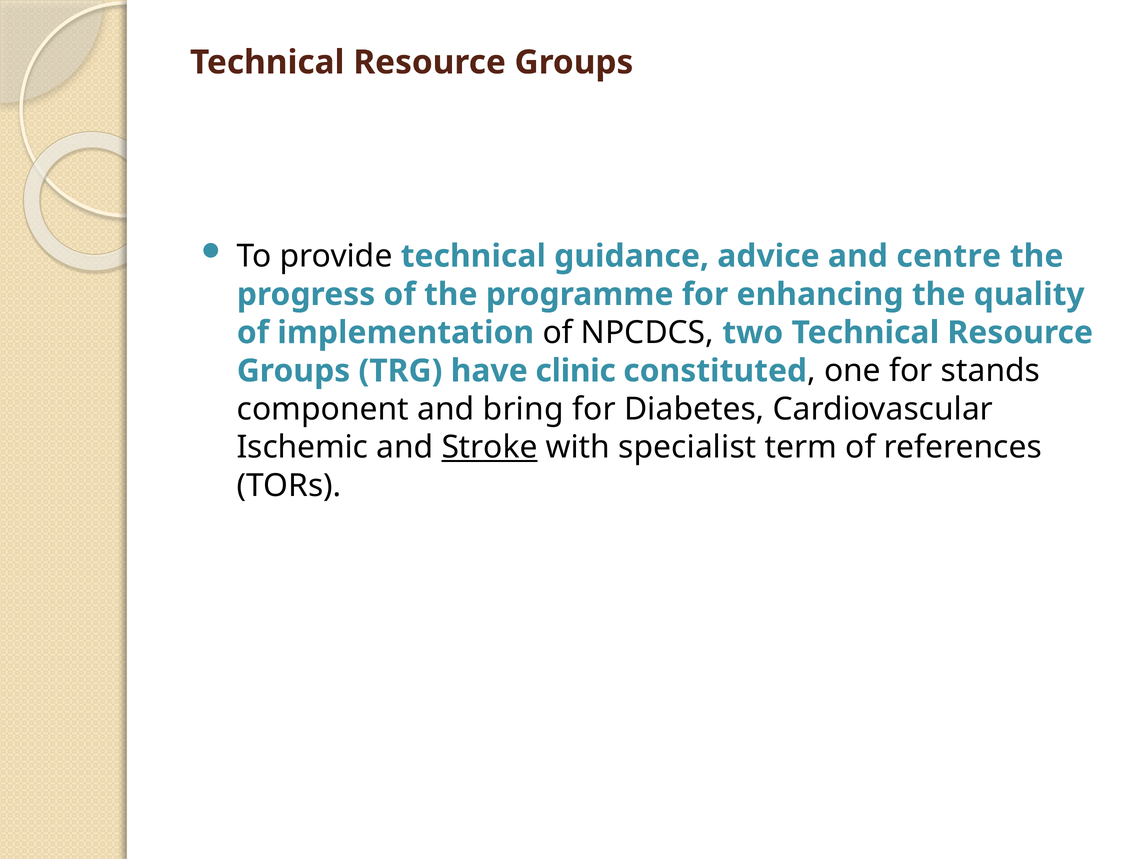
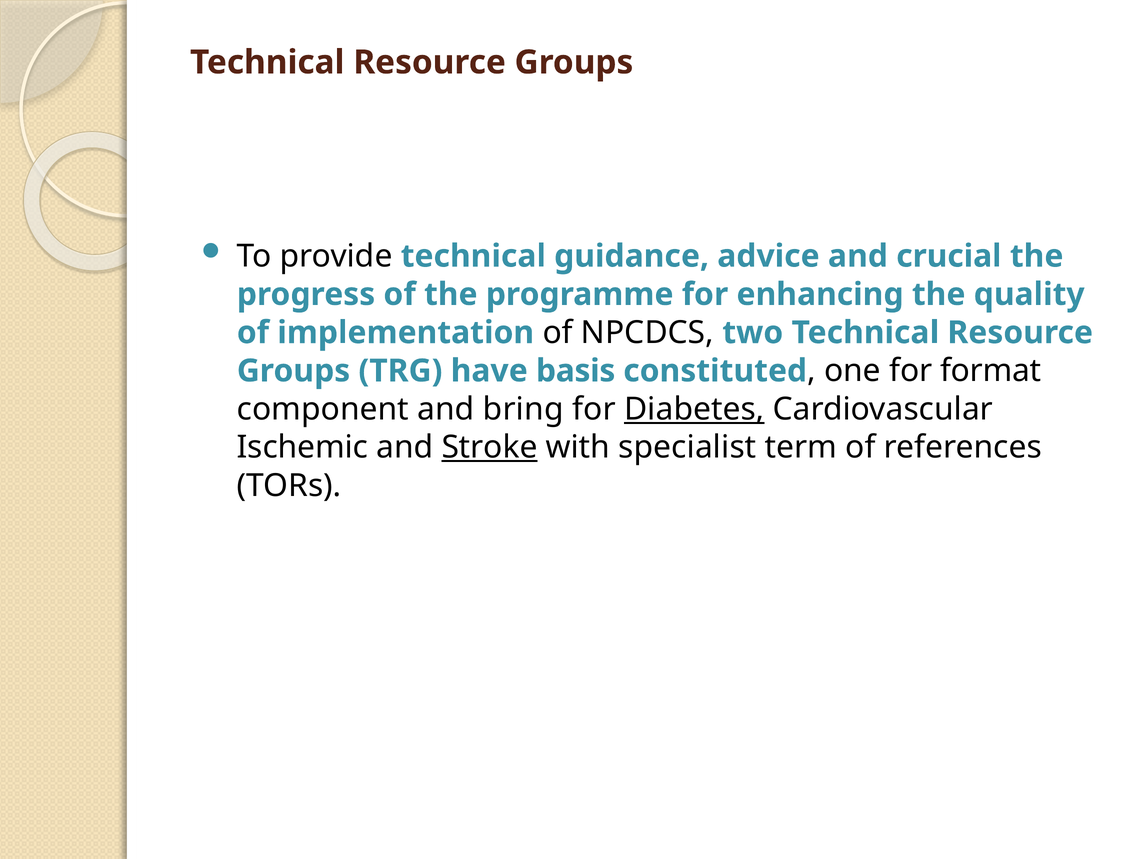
centre: centre -> crucial
clinic: clinic -> basis
stands: stands -> format
Diabetes underline: none -> present
